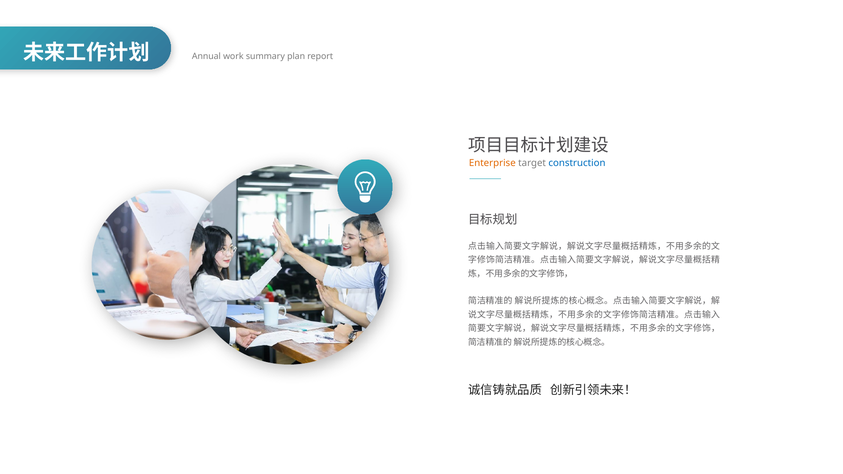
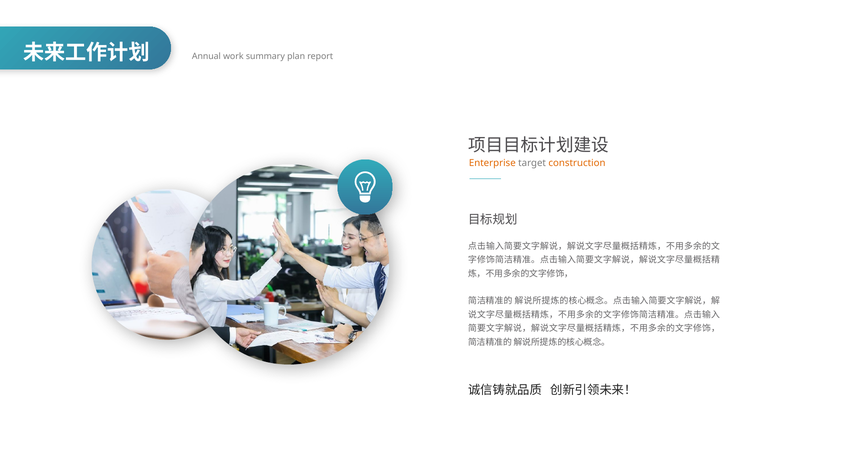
construction colour: blue -> orange
